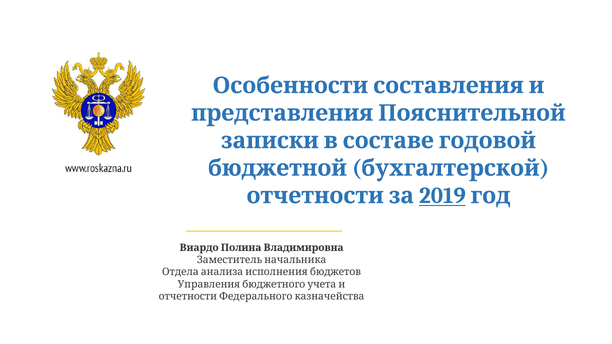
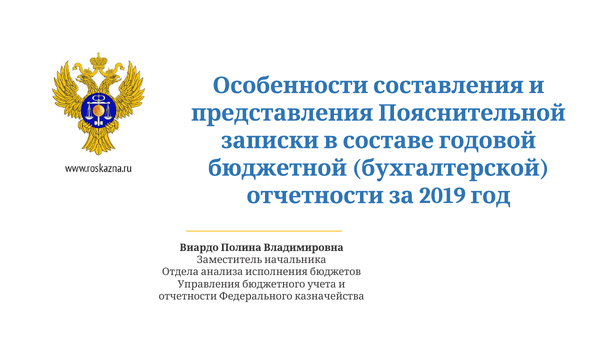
2019 underline: present -> none
